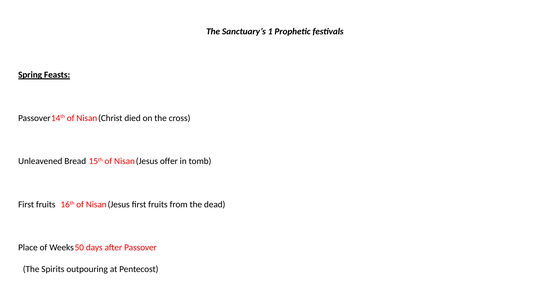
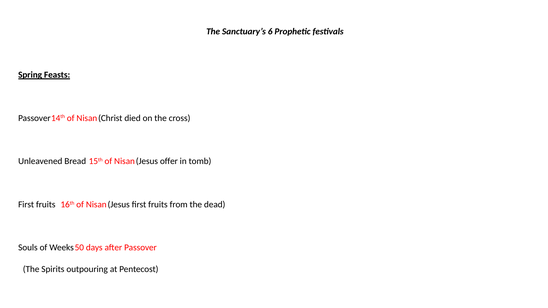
1: 1 -> 6
Place: Place -> Souls
